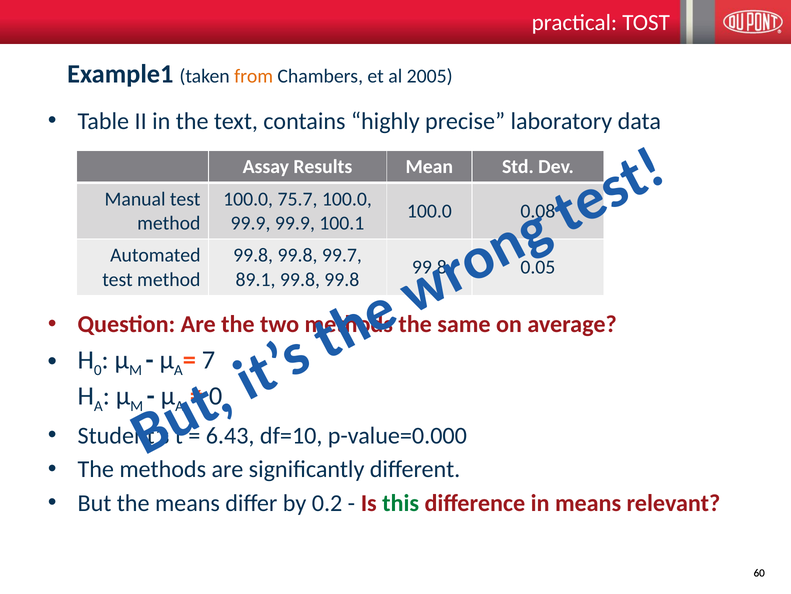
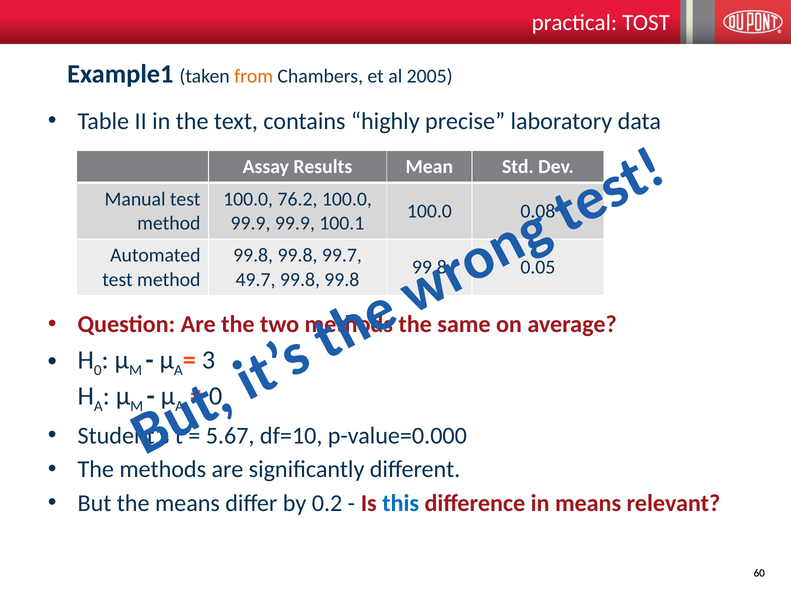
75.7: 75.7 -> 76.2
89.1: 89.1 -> 49.7
7: 7 -> 3
6.43: 6.43 -> 5.67
this colour: green -> blue
